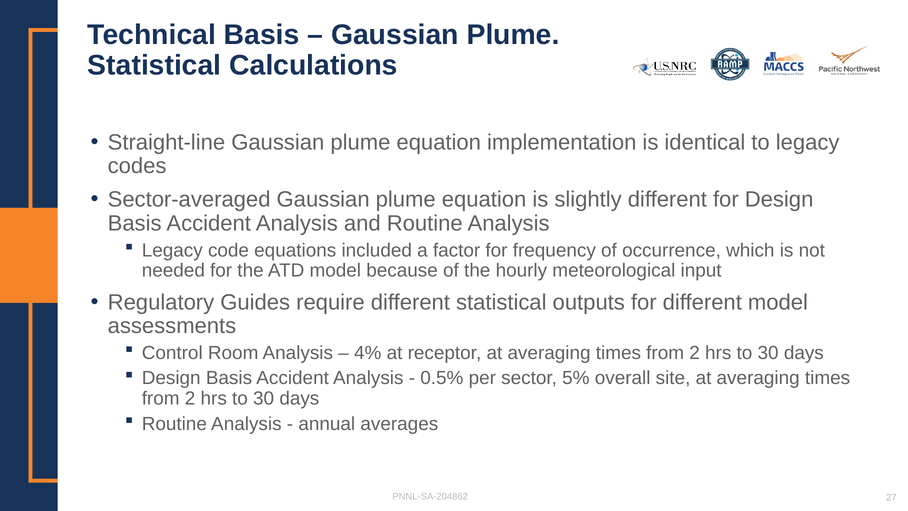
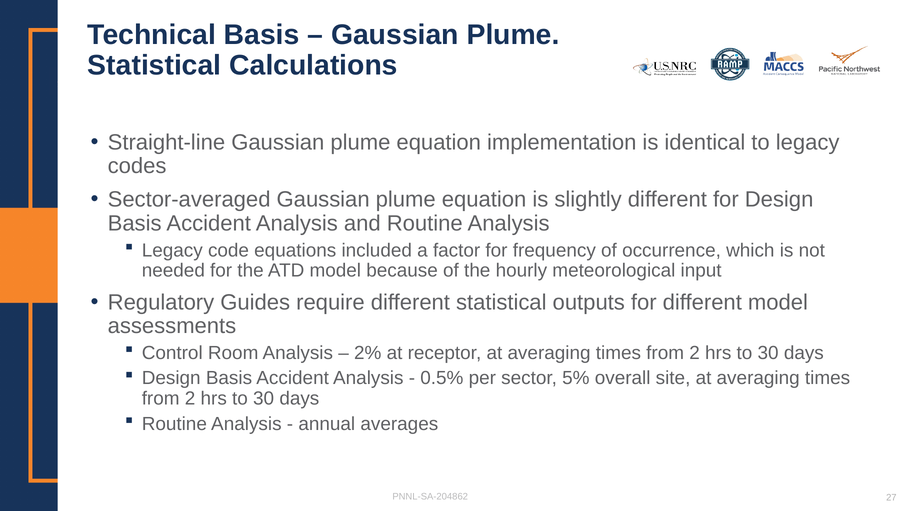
4%: 4% -> 2%
